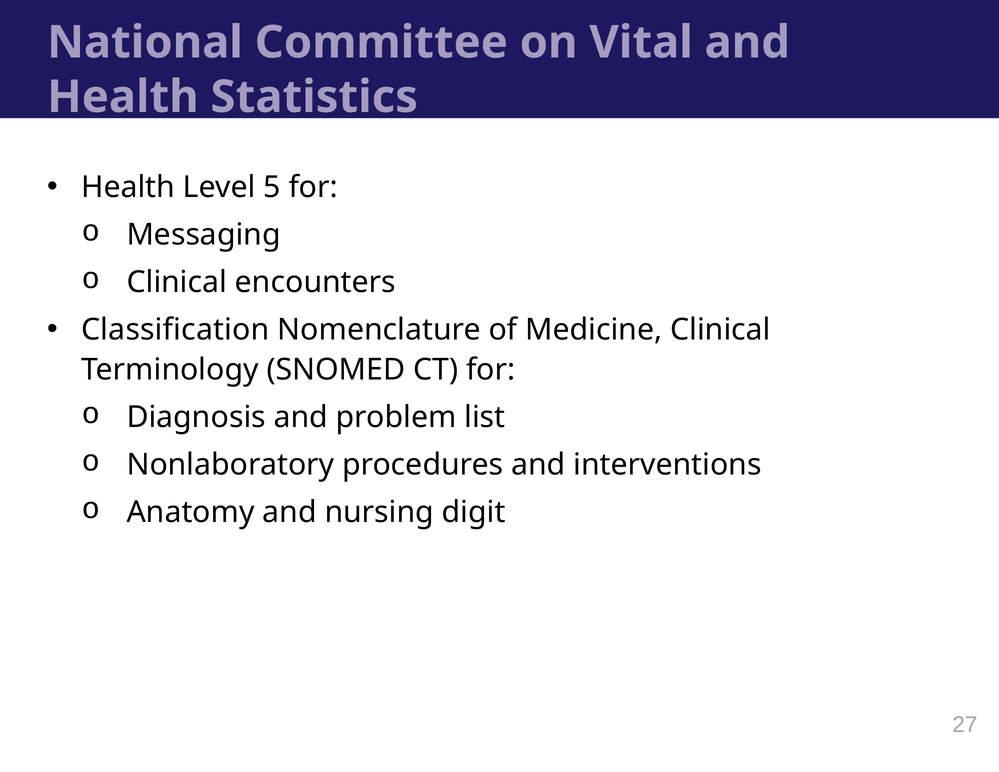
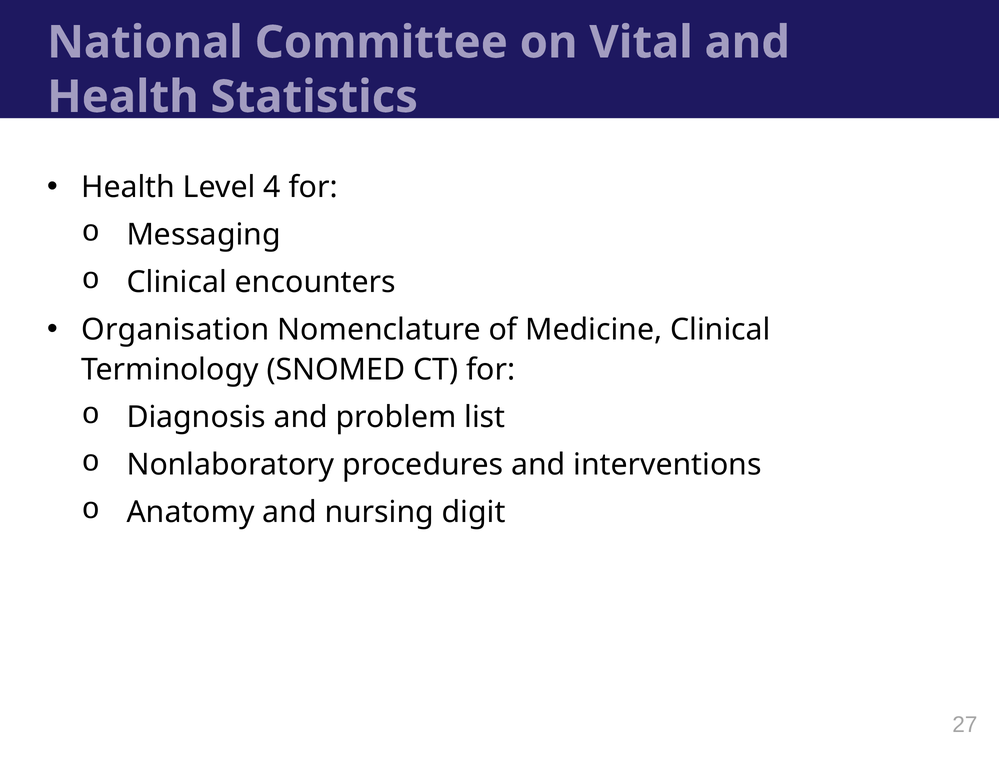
5: 5 -> 4
Classification: Classification -> Organisation
